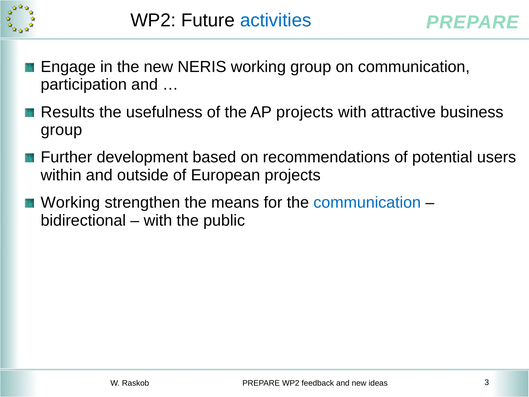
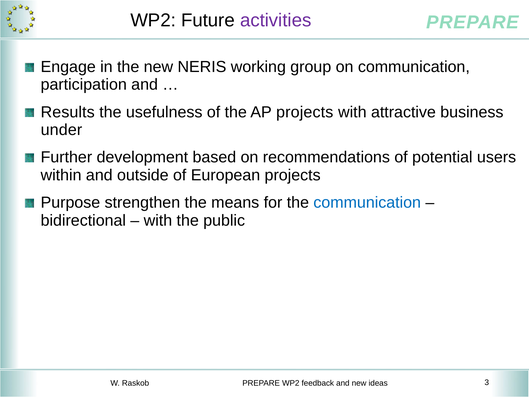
activities colour: blue -> purple
group at (61, 130): group -> under
Working at (70, 202): Working -> Purpose
